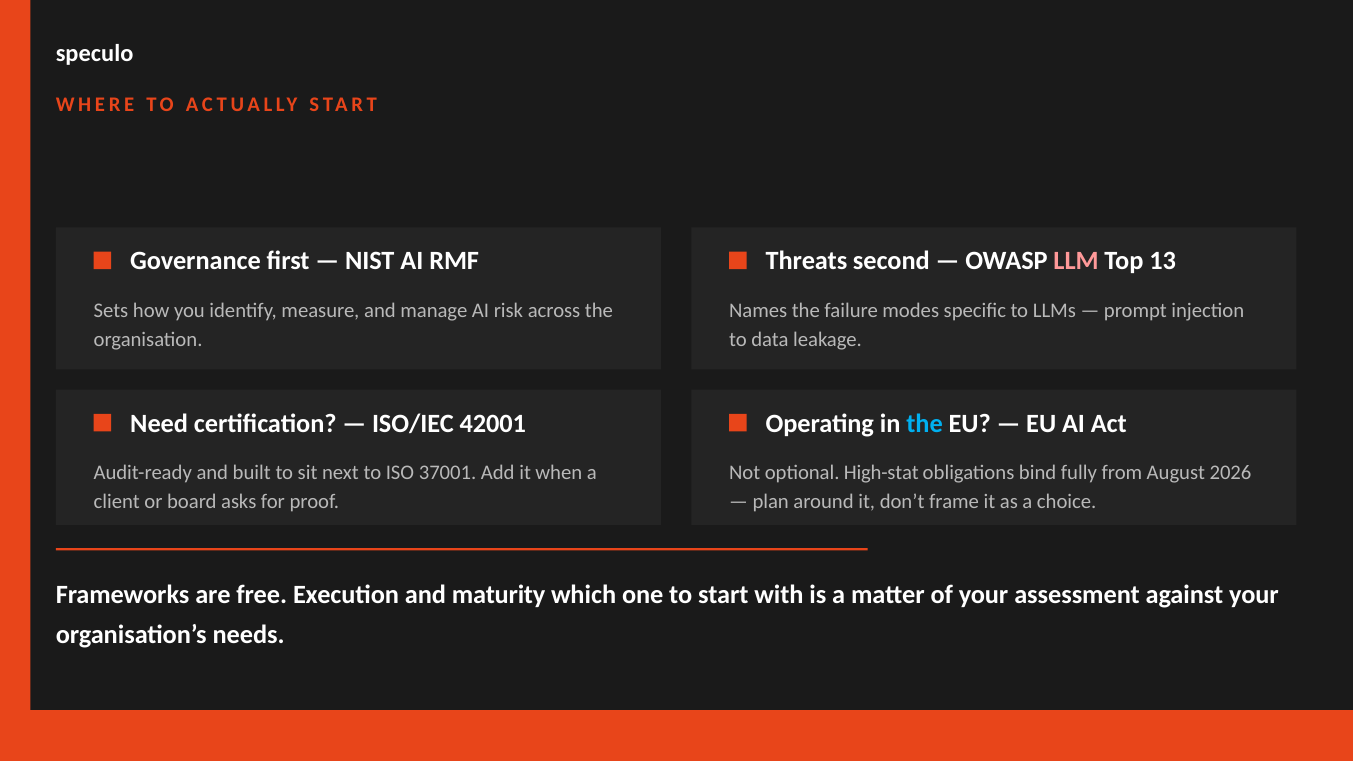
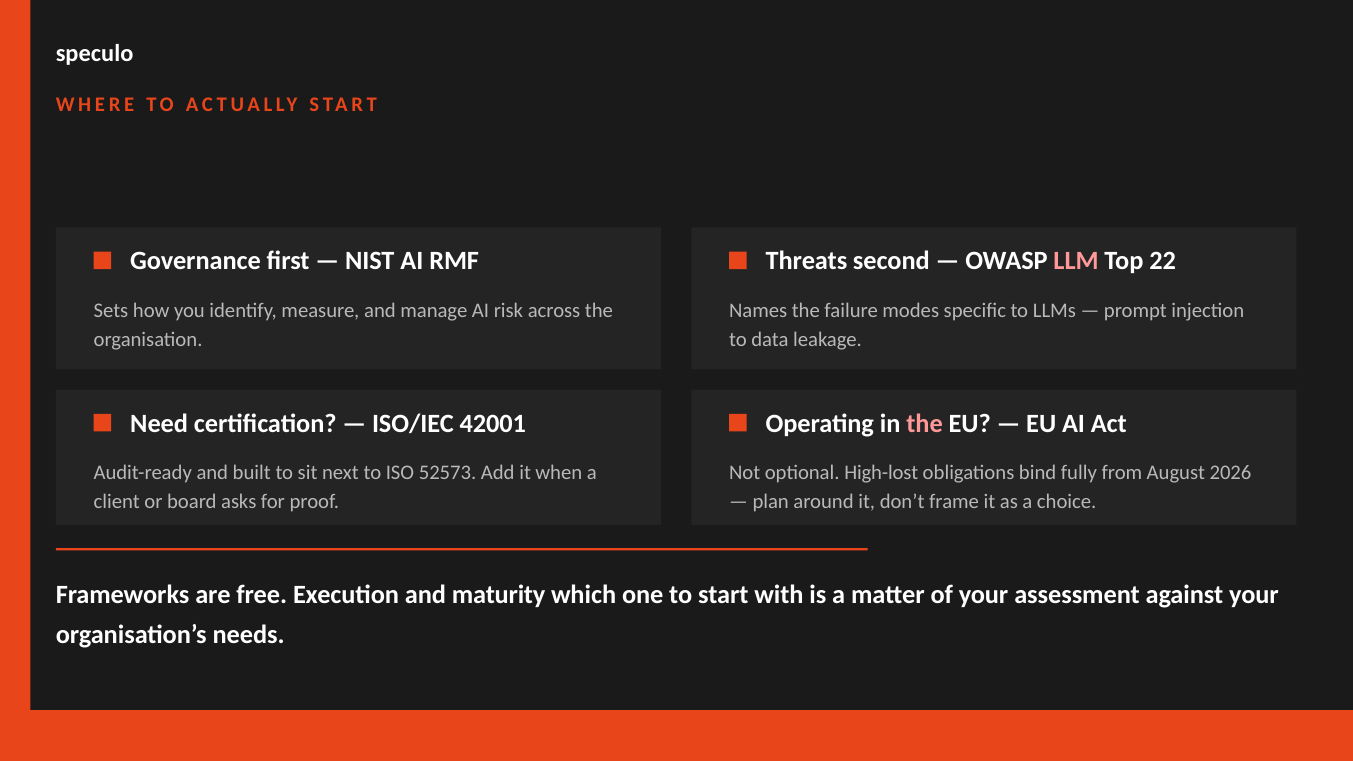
13: 13 -> 22
the at (925, 423) colour: light blue -> pink
37001: 37001 -> 52573
High-stat: High-stat -> High-lost
